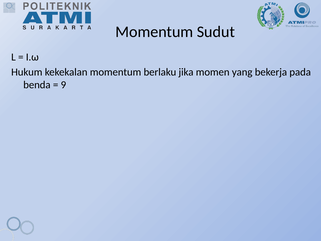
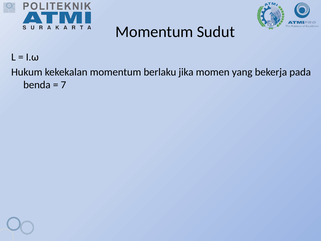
9: 9 -> 7
